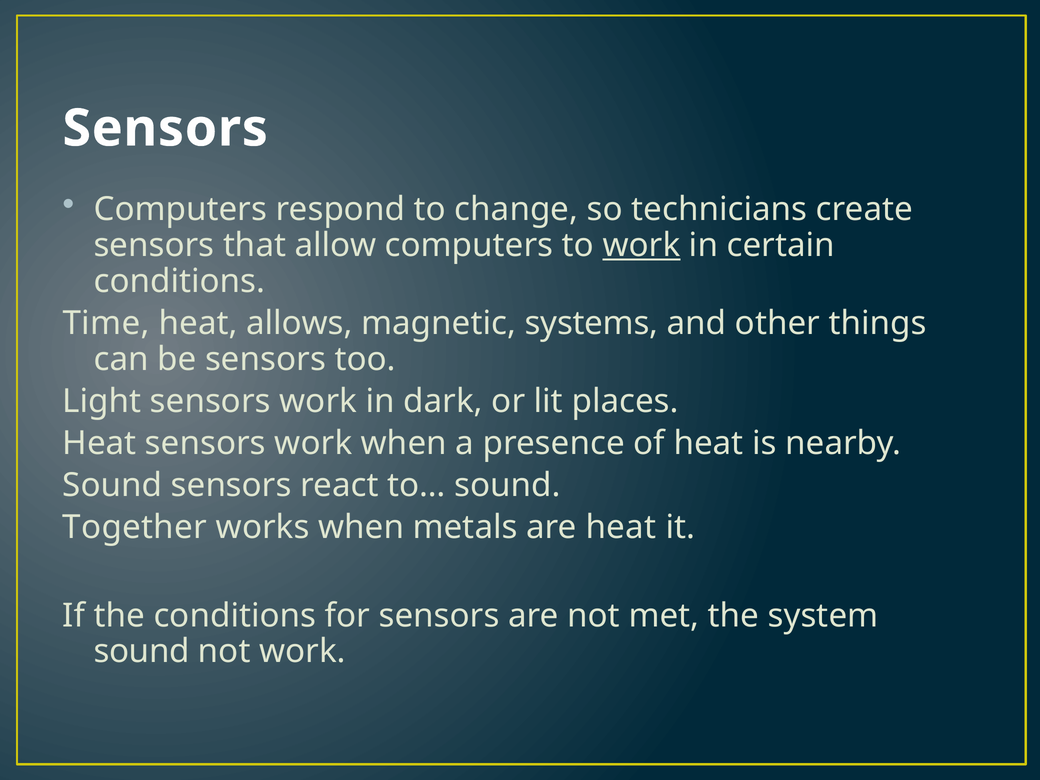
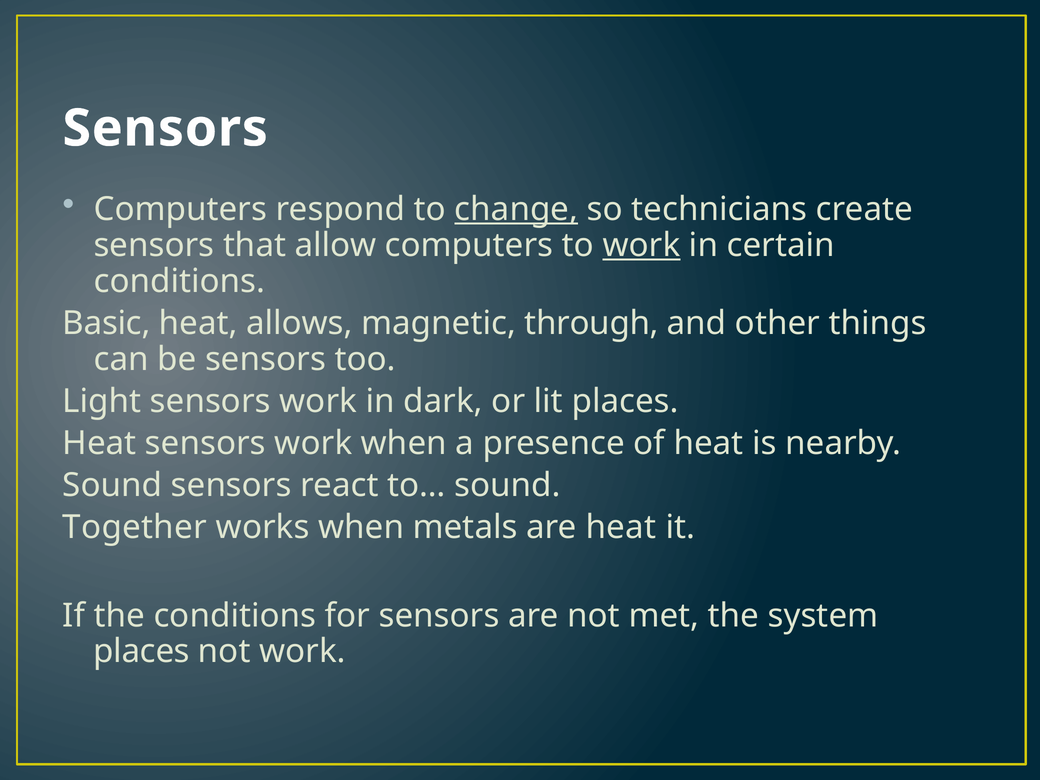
change underline: none -> present
Time: Time -> Basic
systems: systems -> through
sound at (142, 652): sound -> places
